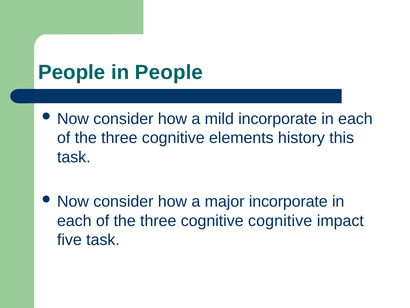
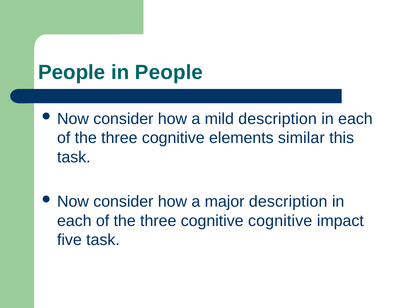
mild incorporate: incorporate -> description
history: history -> similar
major incorporate: incorporate -> description
